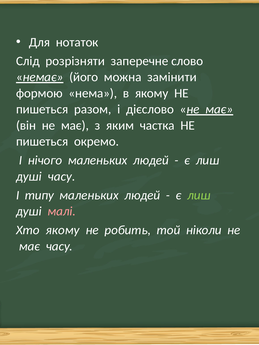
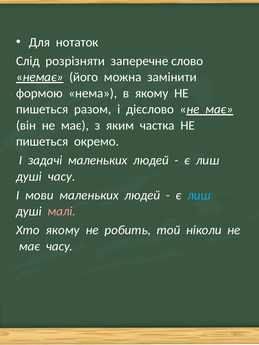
нічого: нічого -> задачі
типу: типу -> мови
лиш at (199, 195) colour: light green -> light blue
